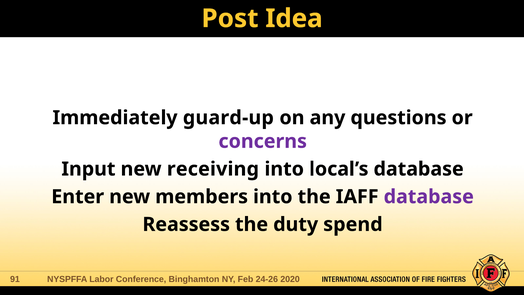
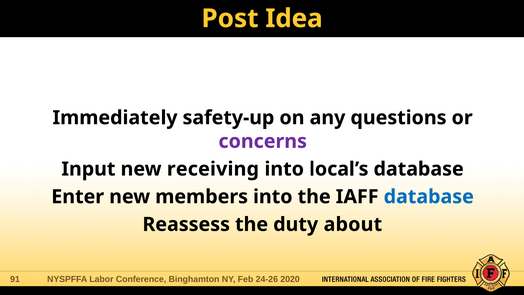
guard-up: guard-up -> safety-up
database at (429, 197) colour: purple -> blue
spend: spend -> about
